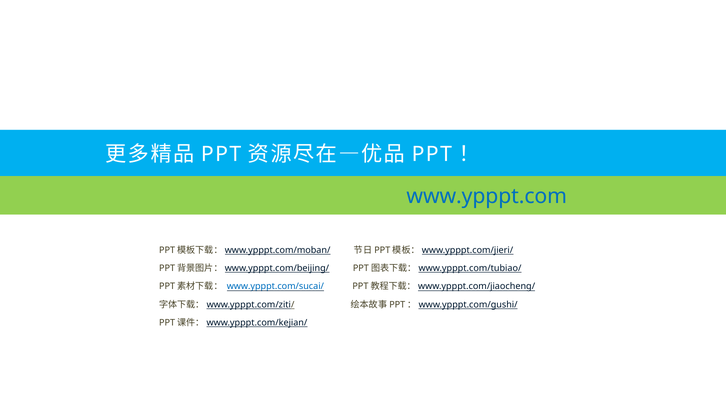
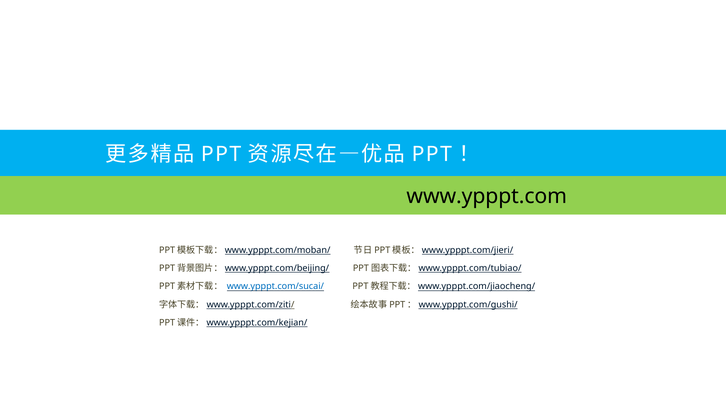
www.ypppt.com colour: blue -> black
